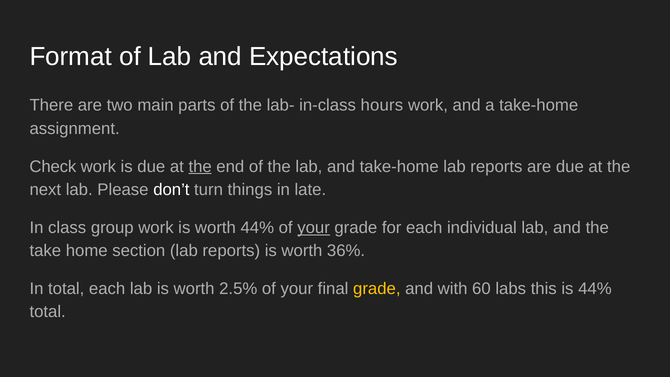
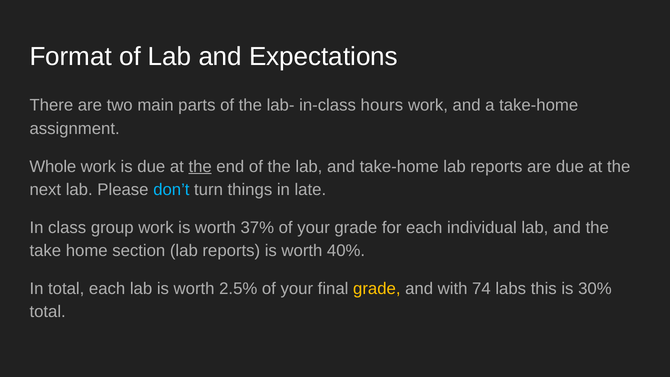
Check: Check -> Whole
don’t colour: white -> light blue
worth 44%: 44% -> 37%
your at (314, 228) underline: present -> none
36%: 36% -> 40%
60: 60 -> 74
is 44%: 44% -> 30%
